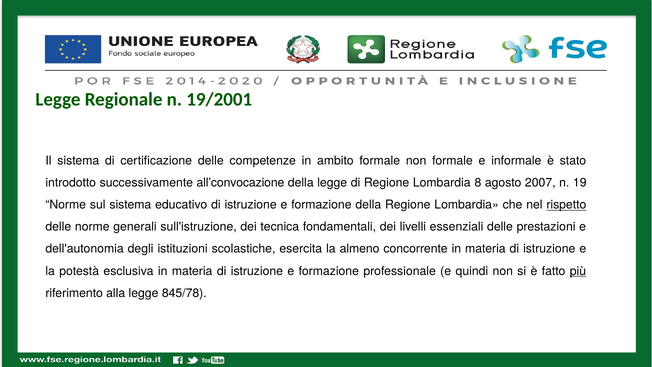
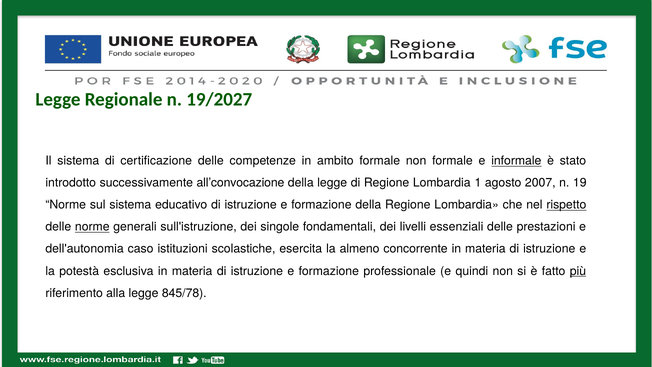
19/2001: 19/2001 -> 19/2027
informale underline: none -> present
8: 8 -> 1
norme at (92, 227) underline: none -> present
tecnica: tecnica -> singole
degli: degli -> caso
